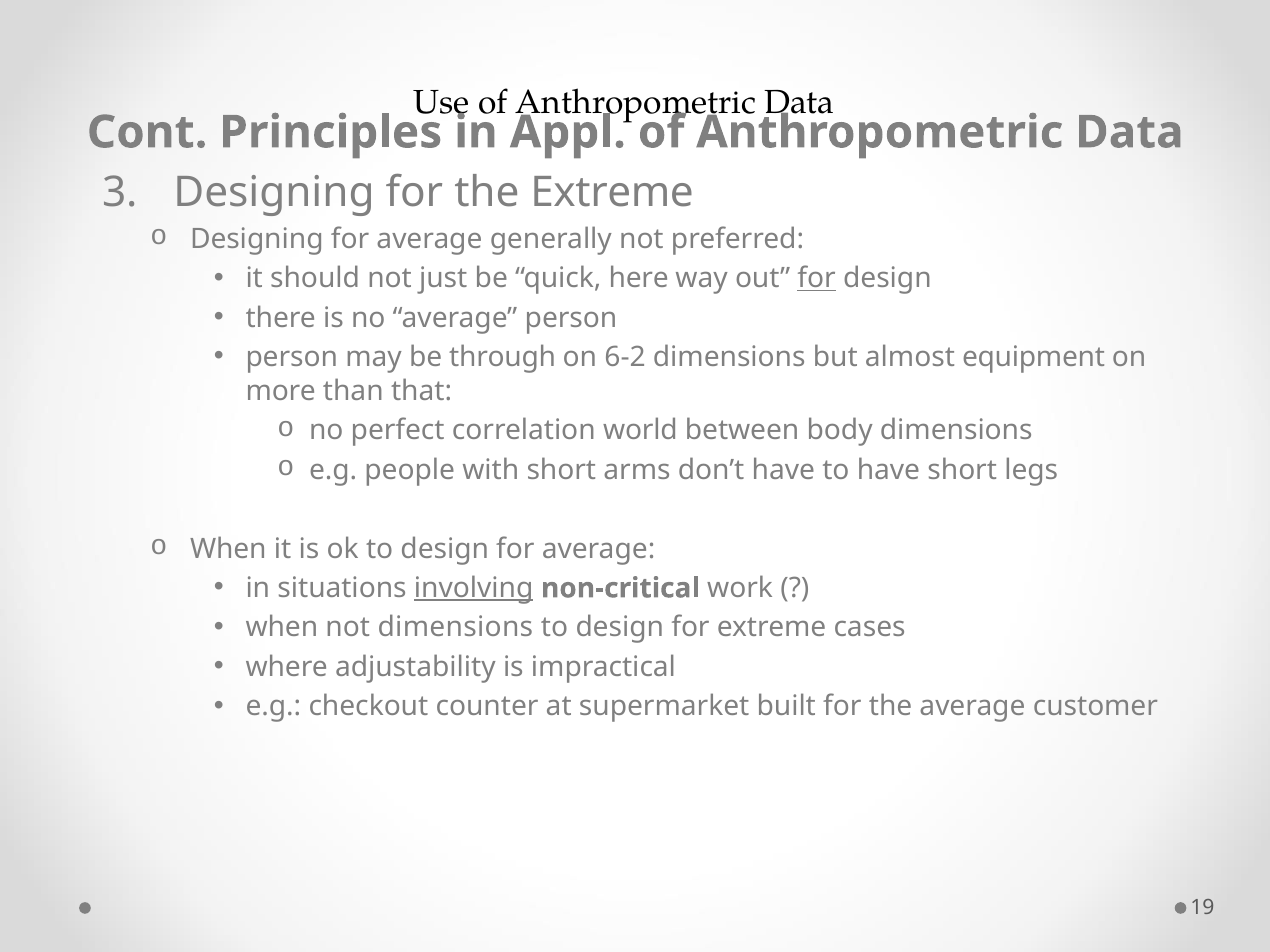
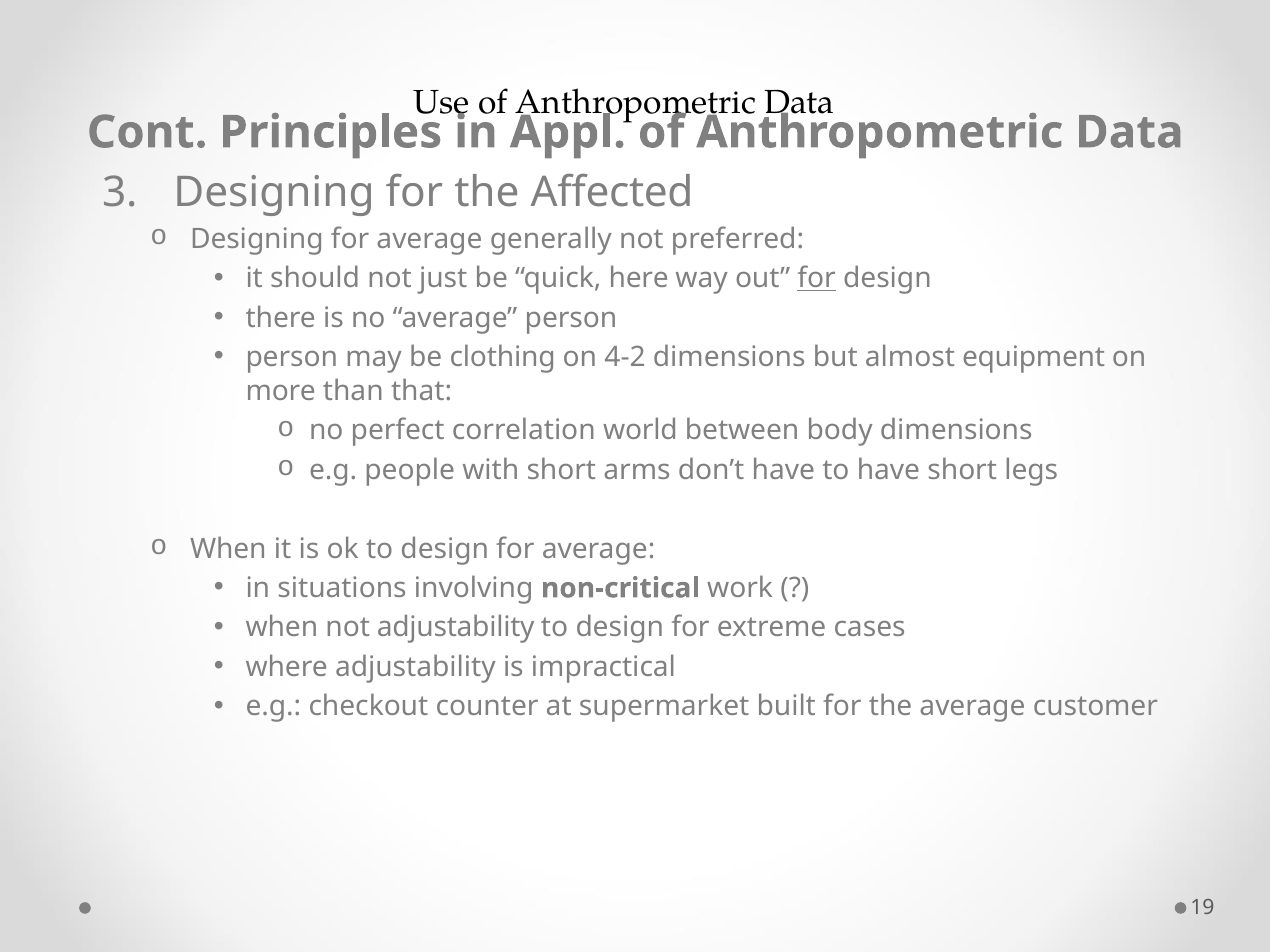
the Extreme: Extreme -> Affected
through: through -> clothing
6-2: 6-2 -> 4-2
involving underline: present -> none
not dimensions: dimensions -> adjustability
